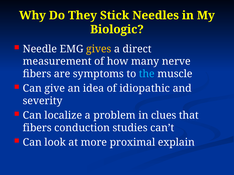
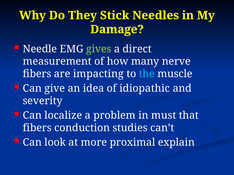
Biologic: Biologic -> Damage
gives colour: yellow -> light green
symptoms: symptoms -> impacting
clues: clues -> must
